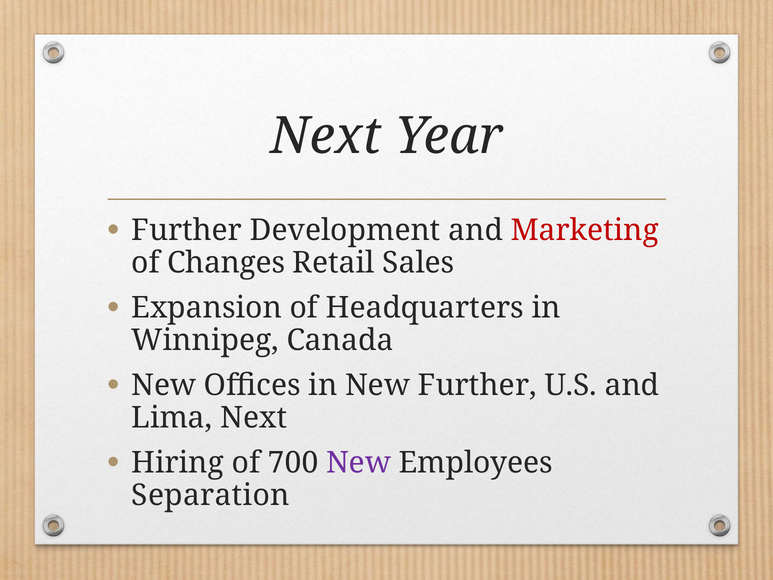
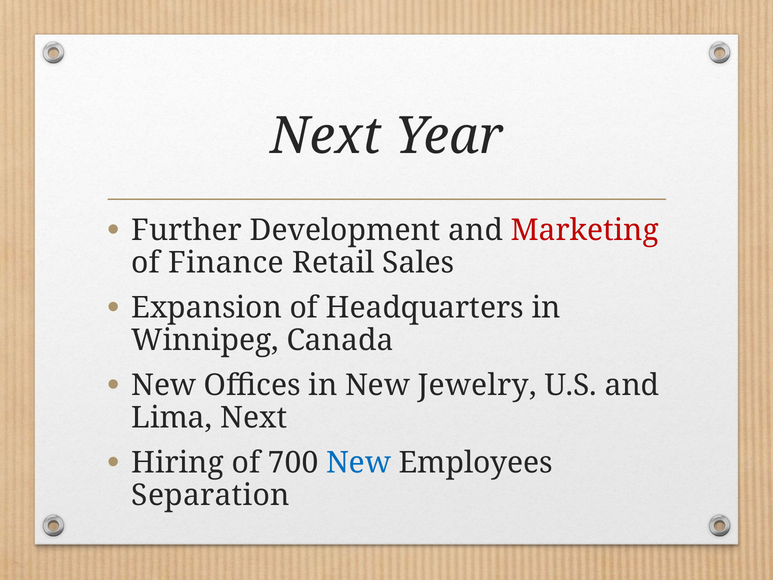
Changes: Changes -> Finance
New Further: Further -> Jewelry
New at (359, 463) colour: purple -> blue
